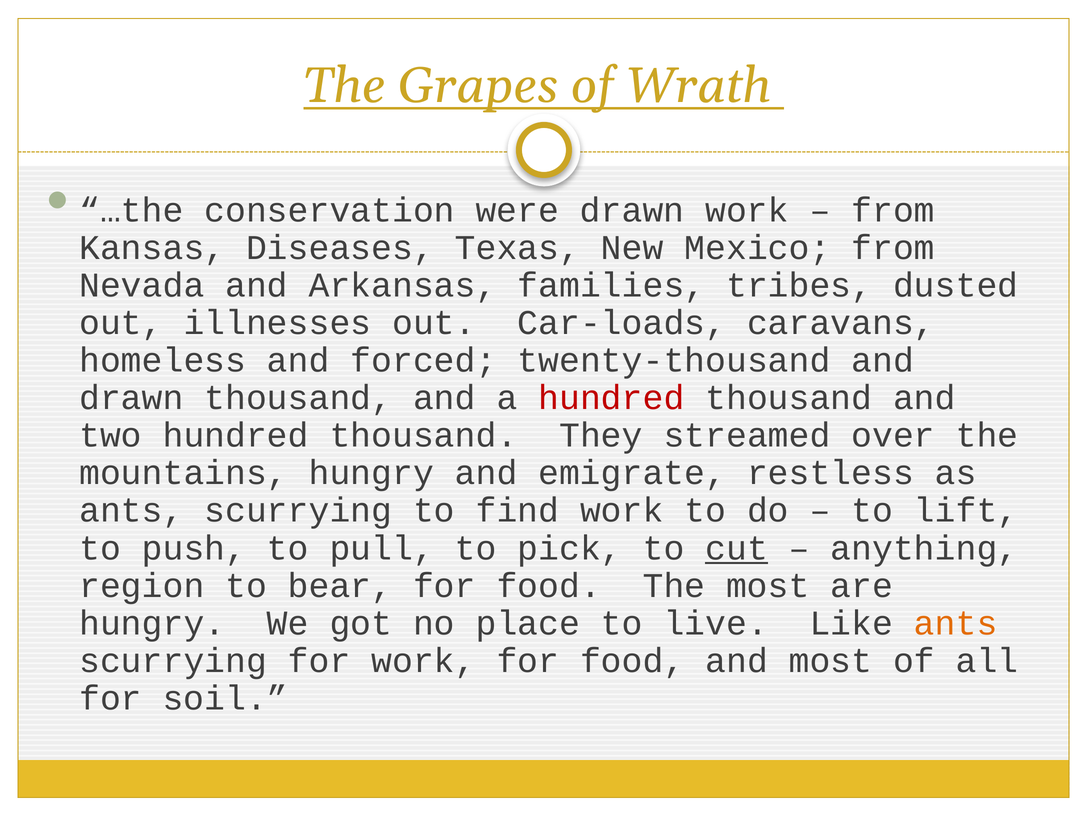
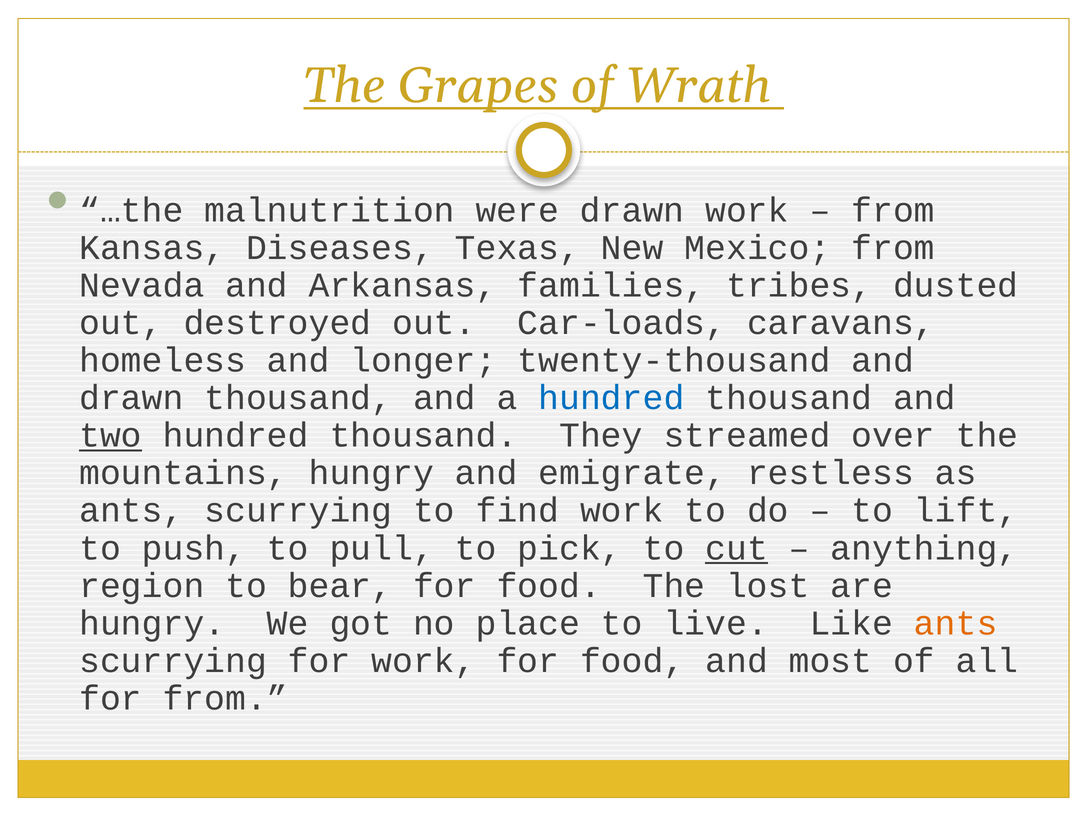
conservation: conservation -> malnutrition
illnesses: illnesses -> destroyed
forced: forced -> longer
hundred at (611, 398) colour: red -> blue
two underline: none -> present
The most: most -> lost
for soil: soil -> from
